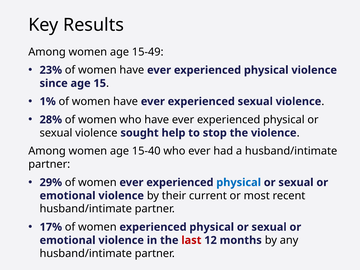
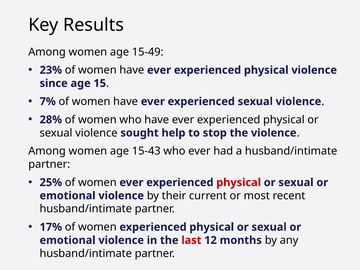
1%: 1% -> 7%
15-40: 15-40 -> 15-43
29%: 29% -> 25%
physical at (239, 182) colour: blue -> red
